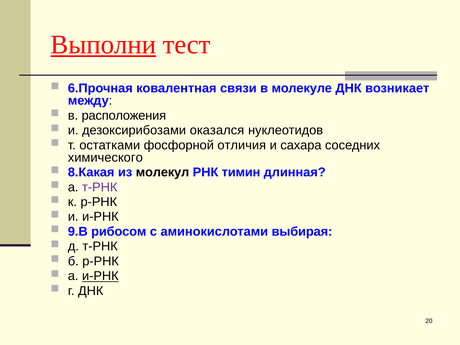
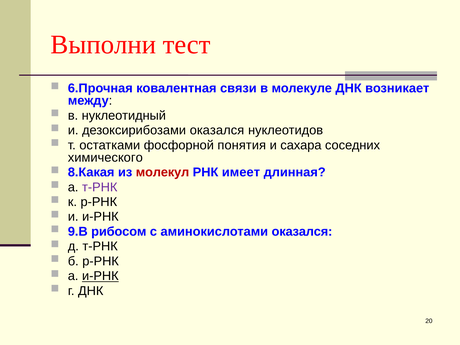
Выполни underline: present -> none
расположения: расположения -> нуклеотидный
отличия: отличия -> понятия
молекул colour: black -> red
тимин: тимин -> имеет
аминокислотами выбирая: выбирая -> оказался
